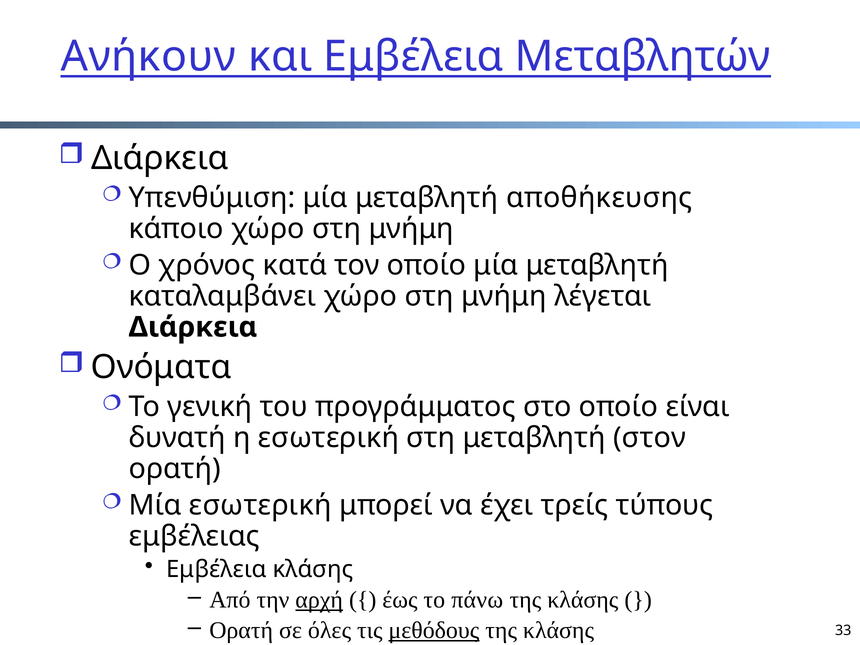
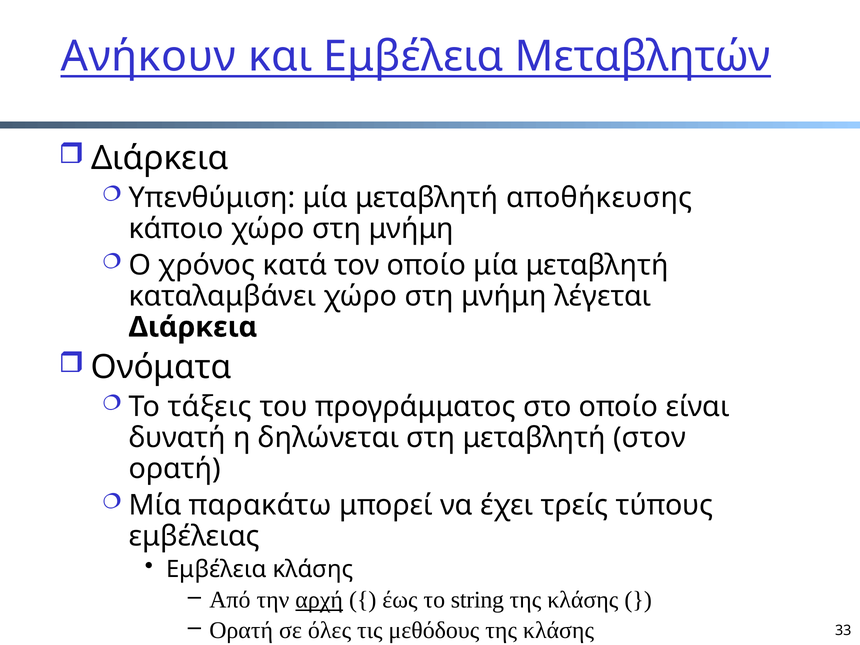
γενική: γενική -> τάξεις
η εσωτερική: εσωτερική -> δηλώνεται
Μία εσωτερική: εσωτερική -> παρακάτω
πάνω: πάνω -> string
μεθόδους underline: present -> none
